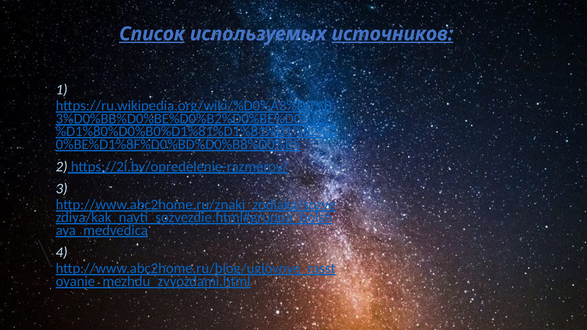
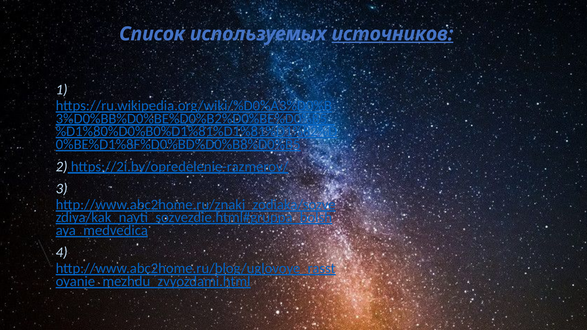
Список underline: present -> none
